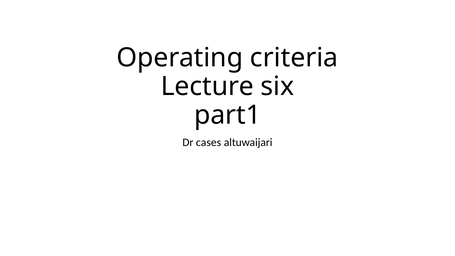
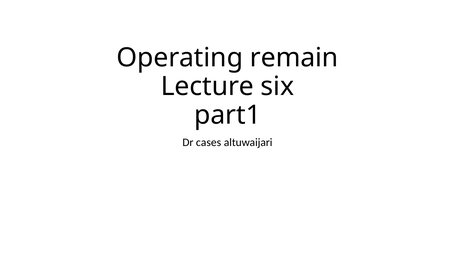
criteria: criteria -> remain
